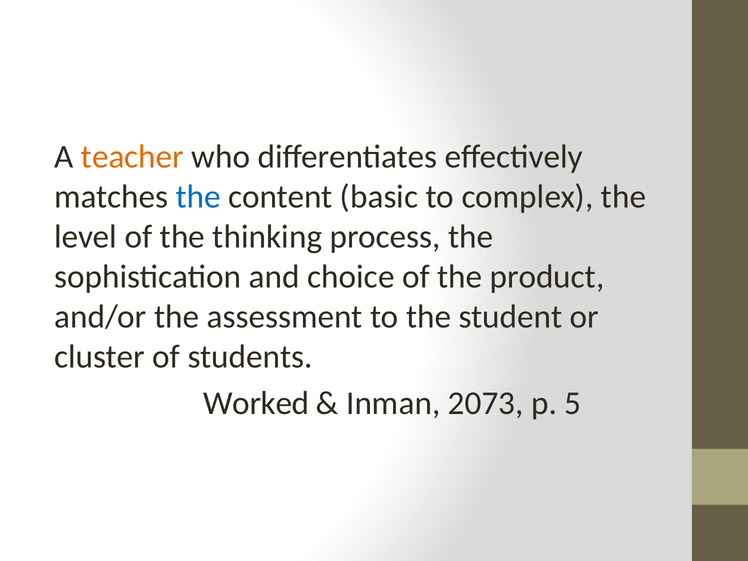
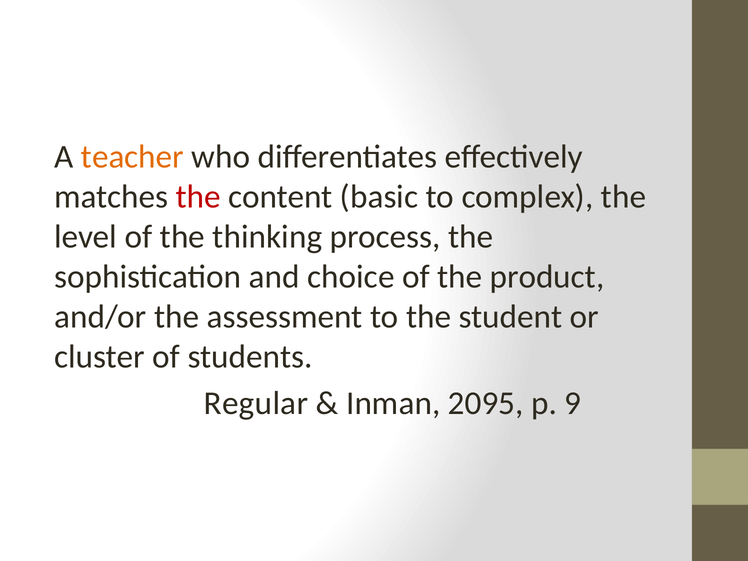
the at (198, 197) colour: blue -> red
Worked: Worked -> Regular
2073: 2073 -> 2095
5: 5 -> 9
